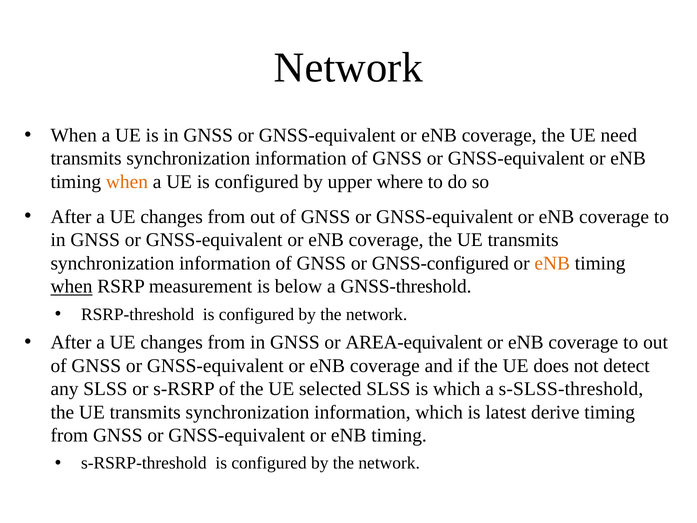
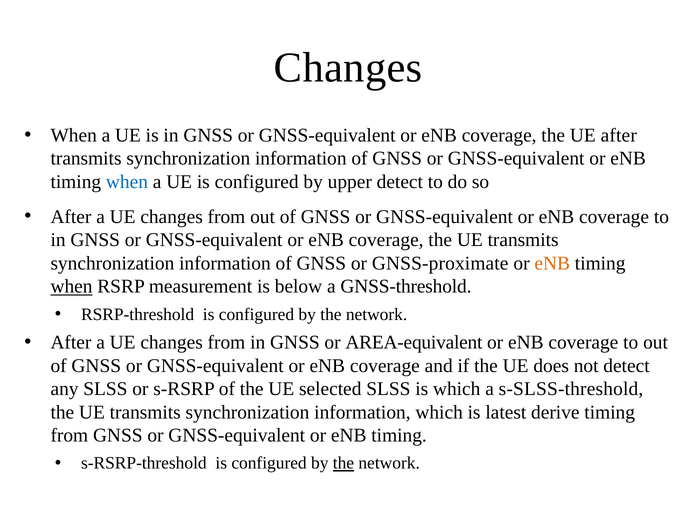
Network at (348, 67): Network -> Changes
UE need: need -> after
when at (127, 182) colour: orange -> blue
upper where: where -> detect
GNSS-configured: GNSS-configured -> GNSS-proximate
the at (343, 463) underline: none -> present
